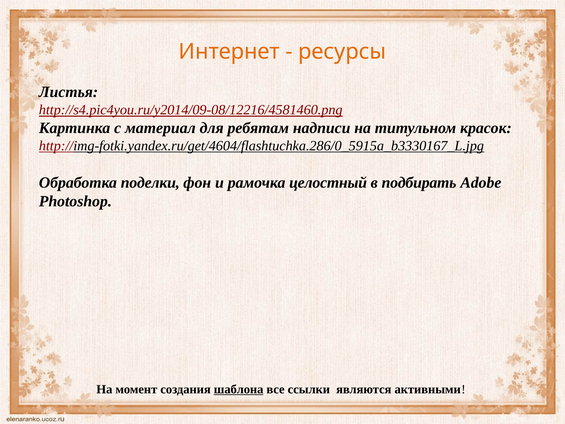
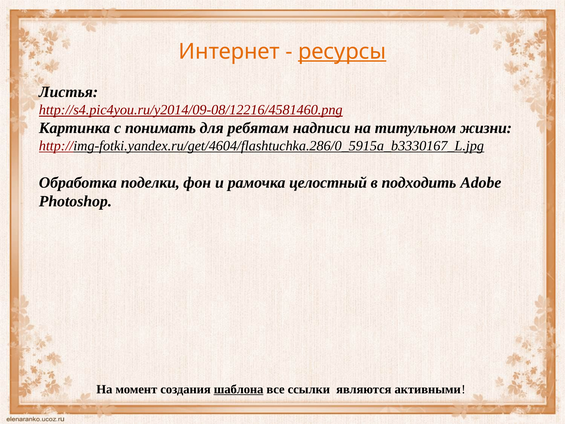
ресурсы underline: none -> present
материал: материал -> понимать
красок: красок -> жизни
подбирать: подбирать -> подходить
